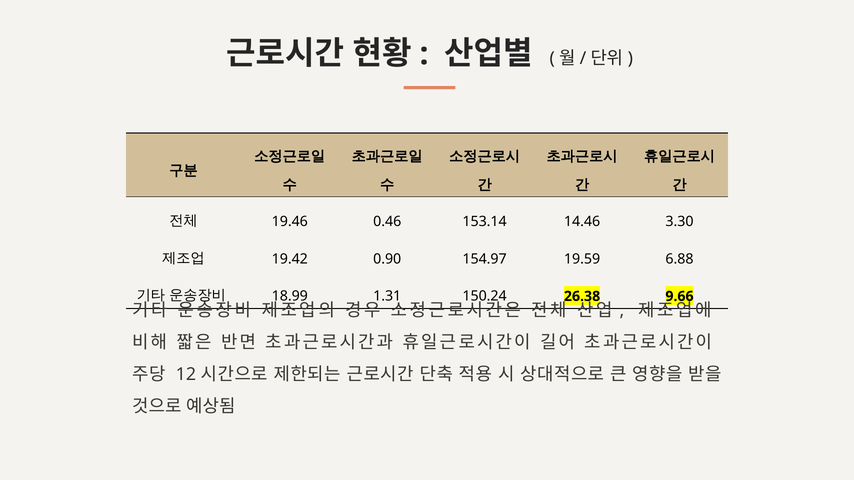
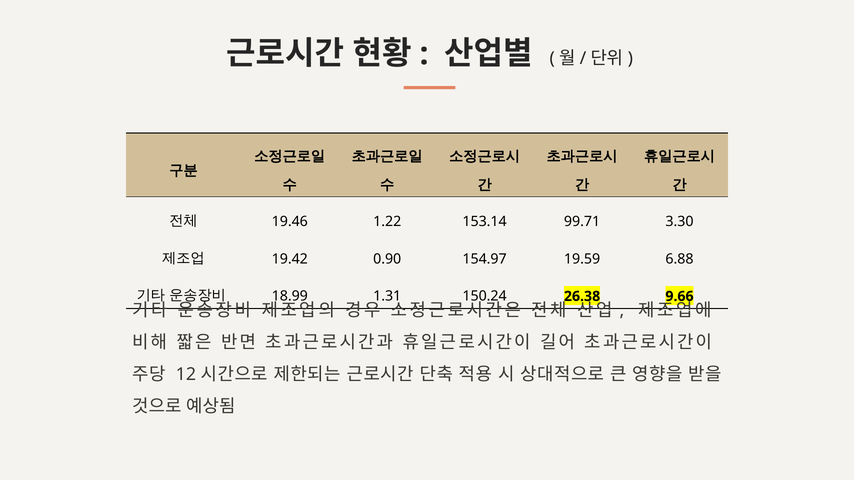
0.46: 0.46 -> 1.22
14.46: 14.46 -> 99.71
